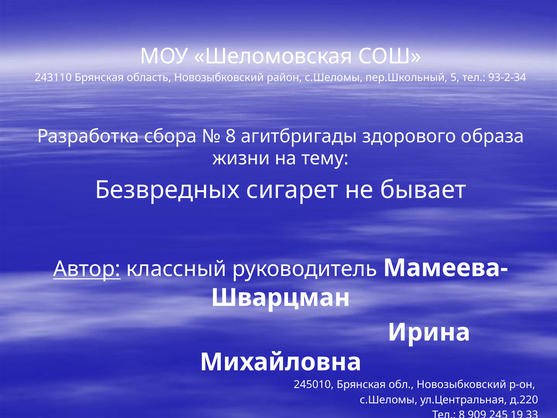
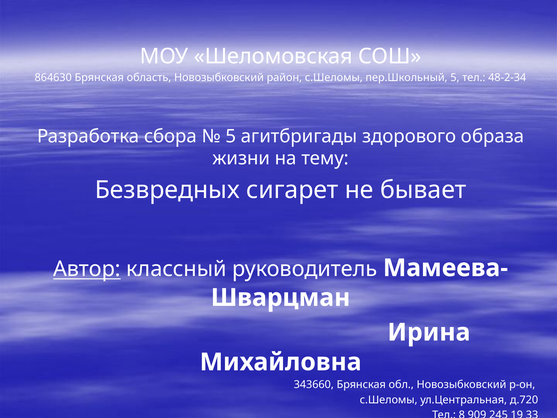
243110: 243110 -> 864630
93-2-34: 93-2-34 -> 48-2-34
8 at (231, 136): 8 -> 5
245010: 245010 -> 343660
д.220: д.220 -> д.720
